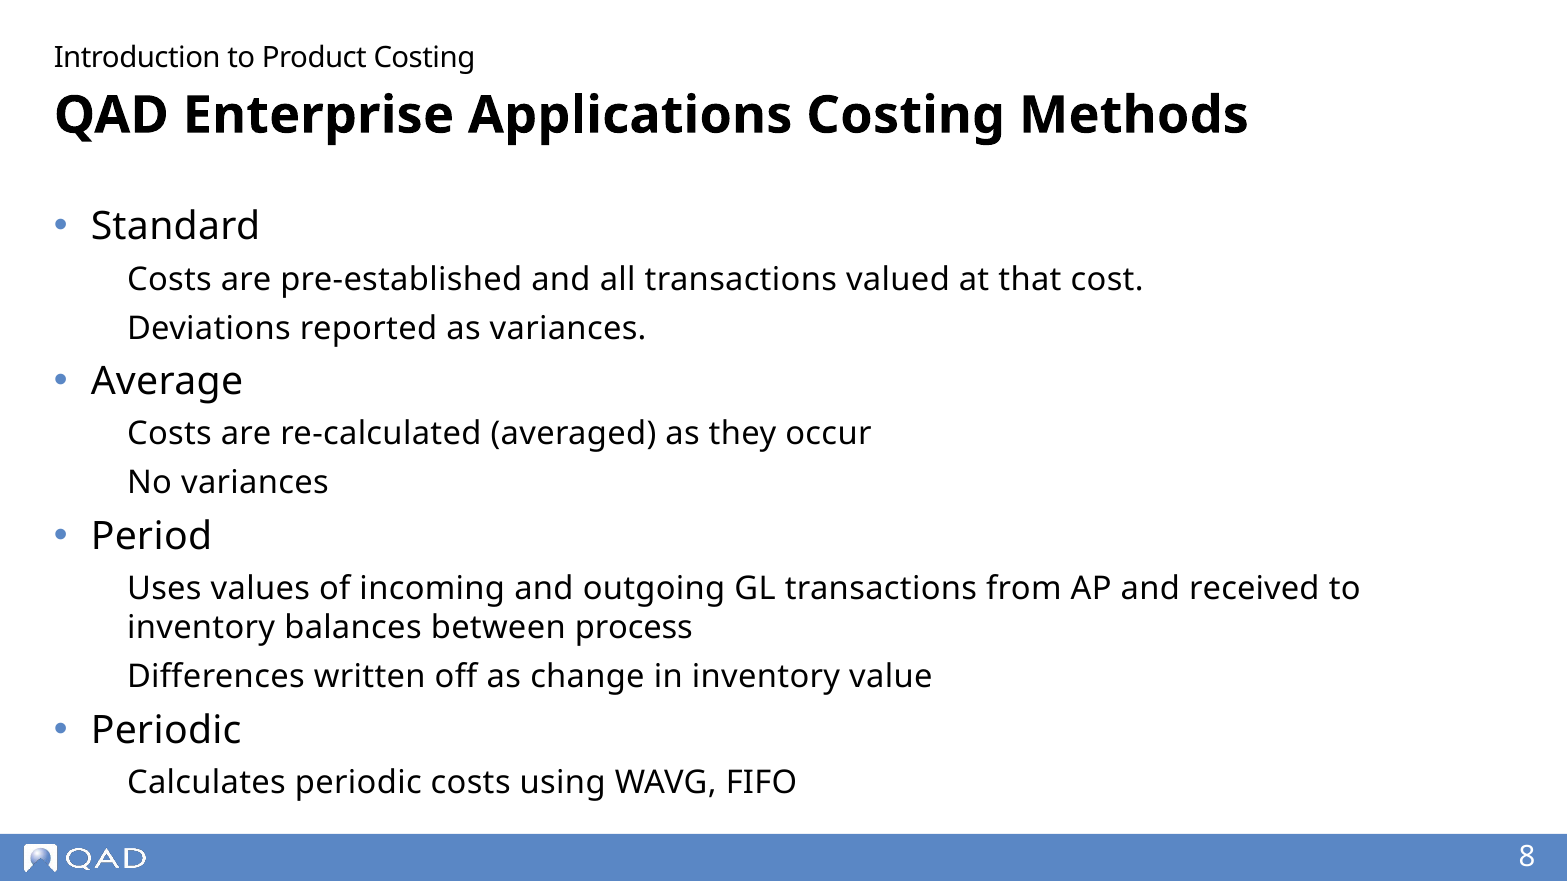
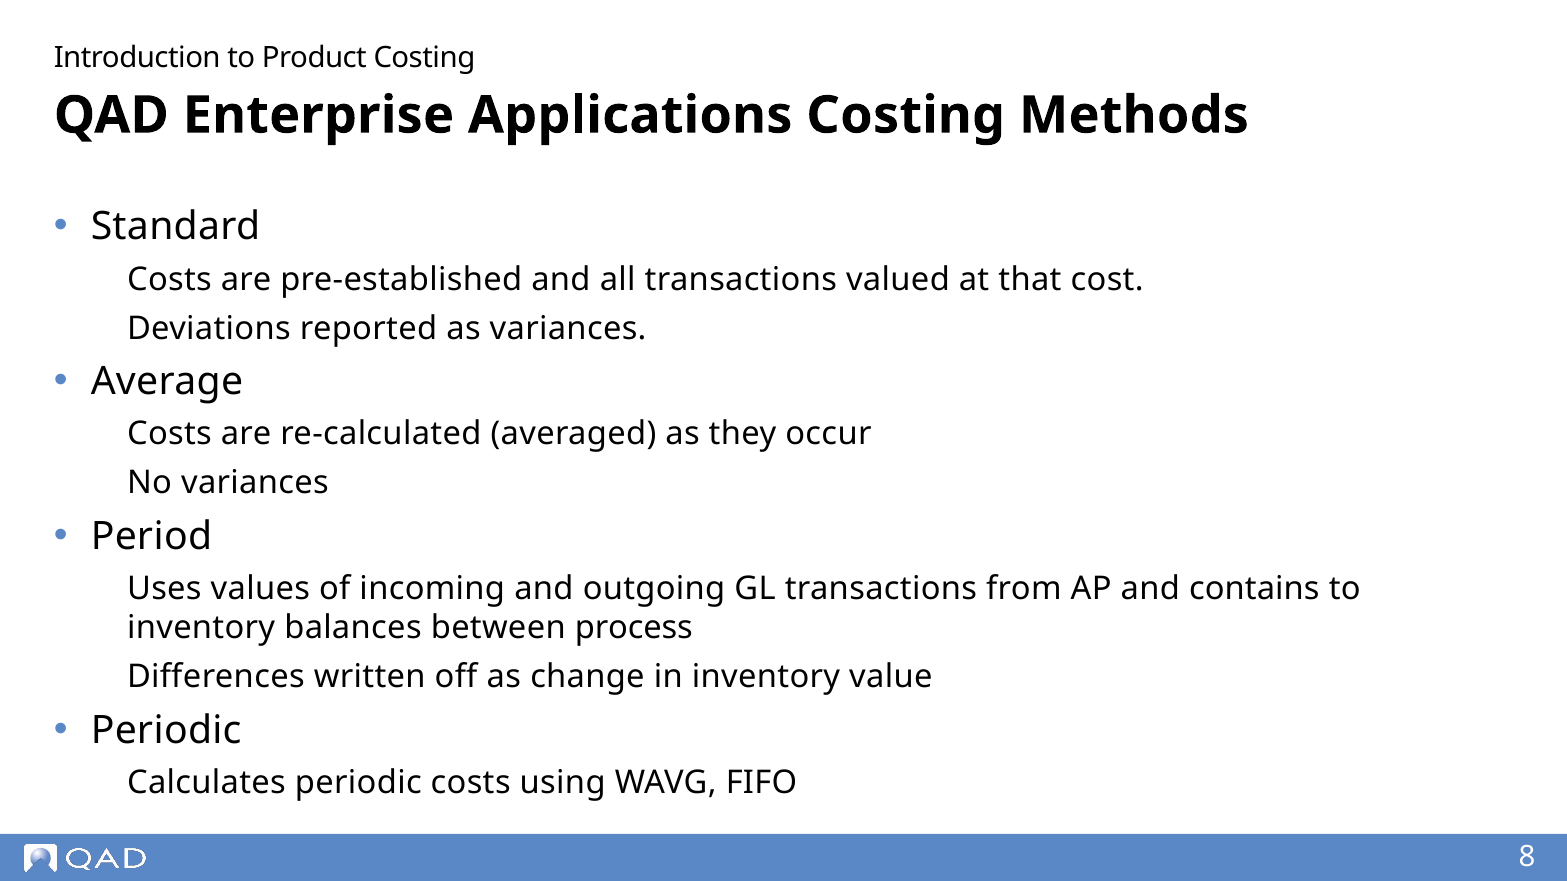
received: received -> contains
